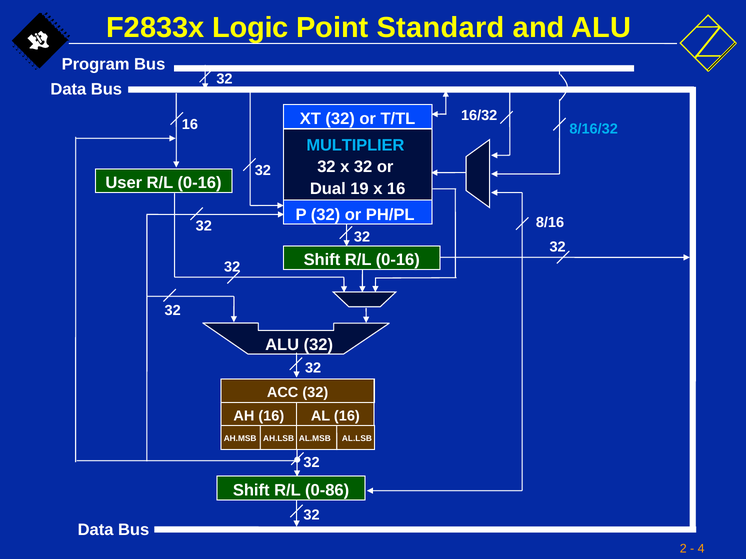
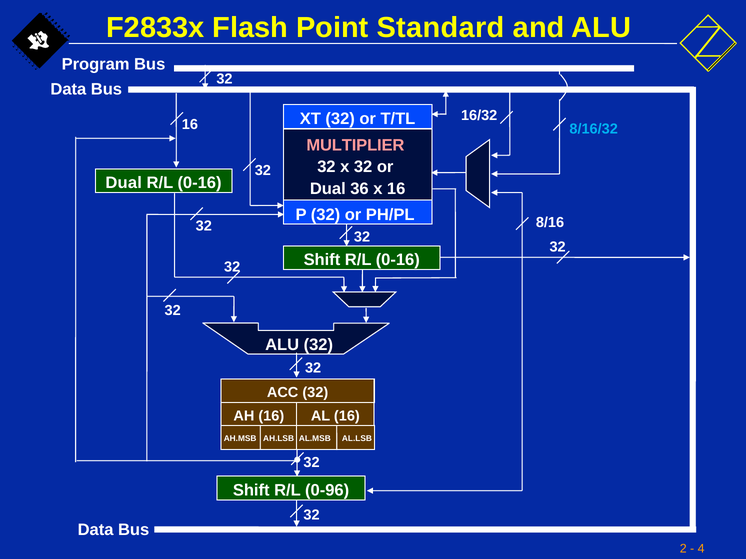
Logic: Logic -> Flash
MULTIPLIER colour: light blue -> pink
User at (124, 183): User -> Dual
19: 19 -> 36
0-86: 0-86 -> 0-96
